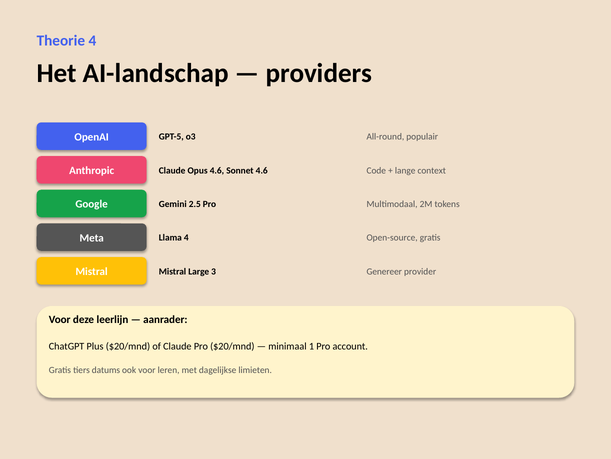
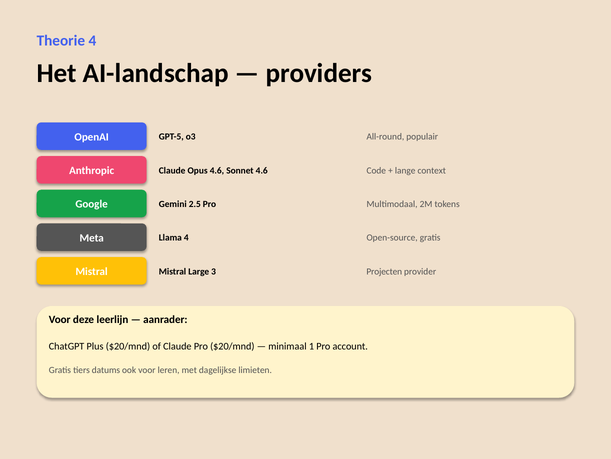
Genereer: Genereer -> Projecten
